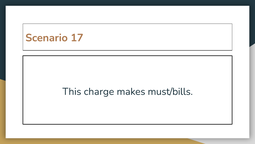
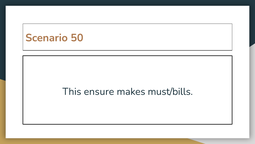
17: 17 -> 50
charge: charge -> ensure
